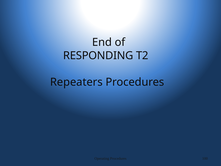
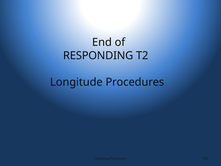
Repeaters: Repeaters -> Longitude
